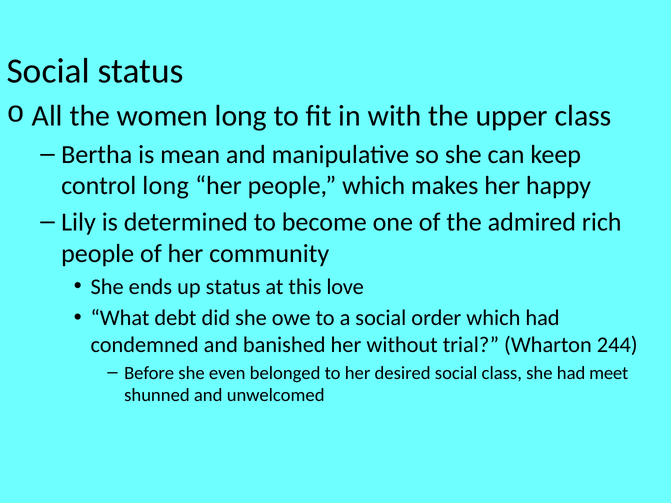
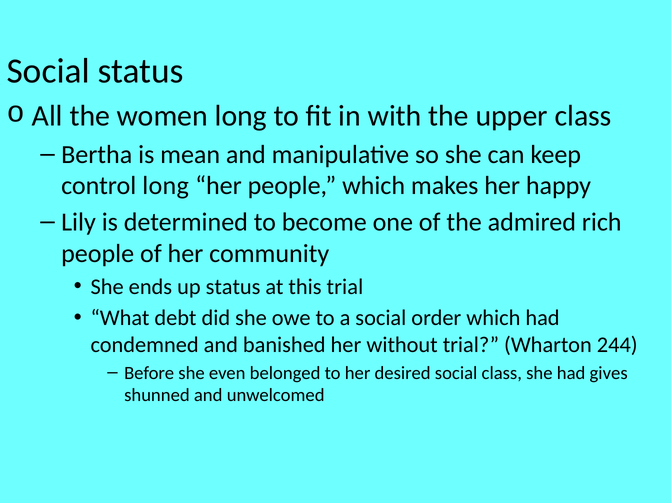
this love: love -> trial
meet: meet -> gives
